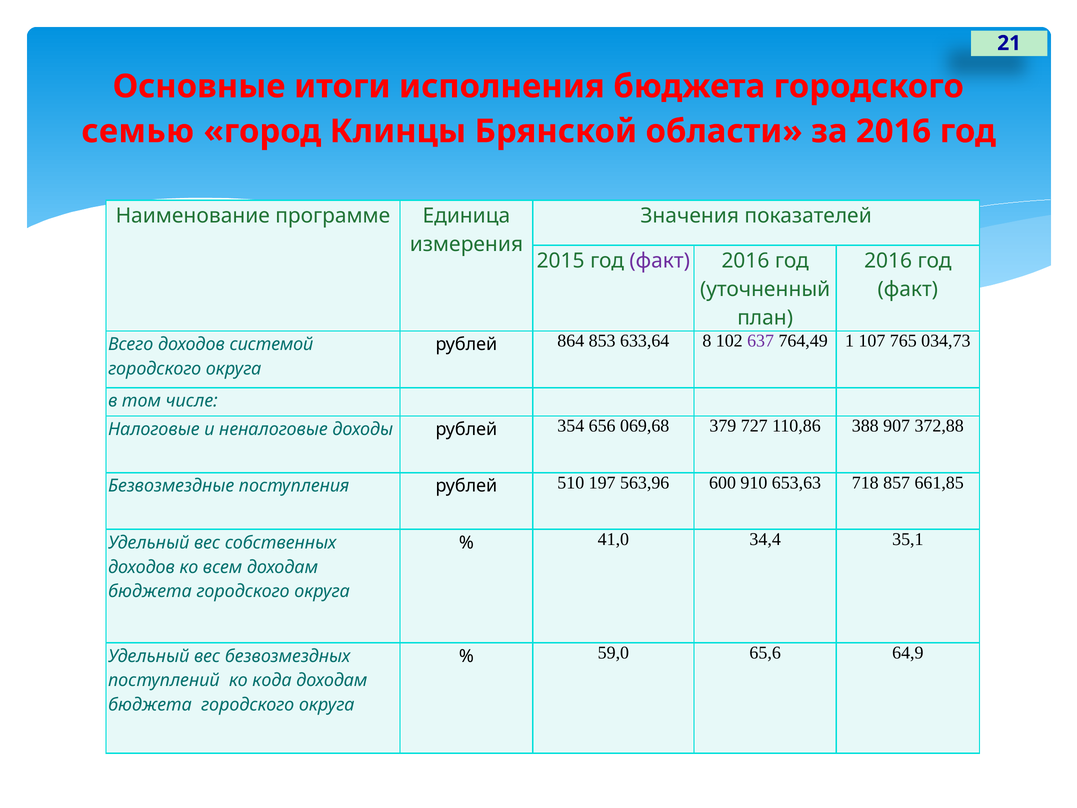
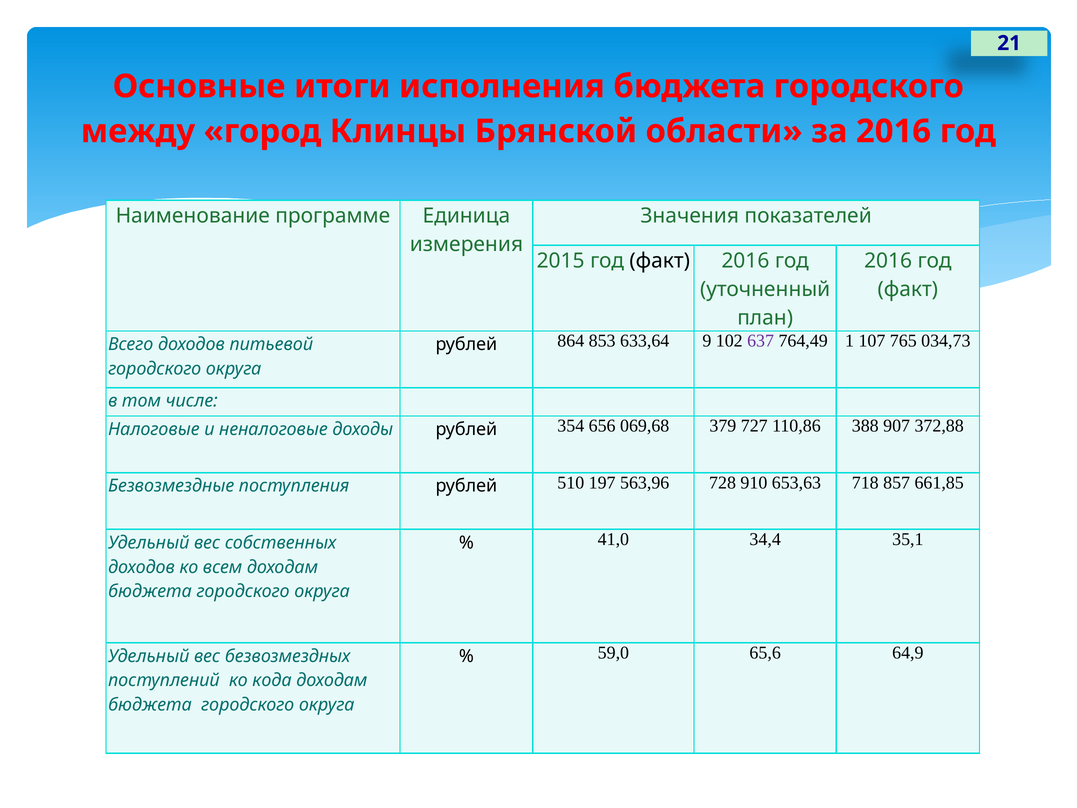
семью: семью -> между
факт at (660, 261) colour: purple -> black
системой: системой -> питьевой
8: 8 -> 9
600: 600 -> 728
